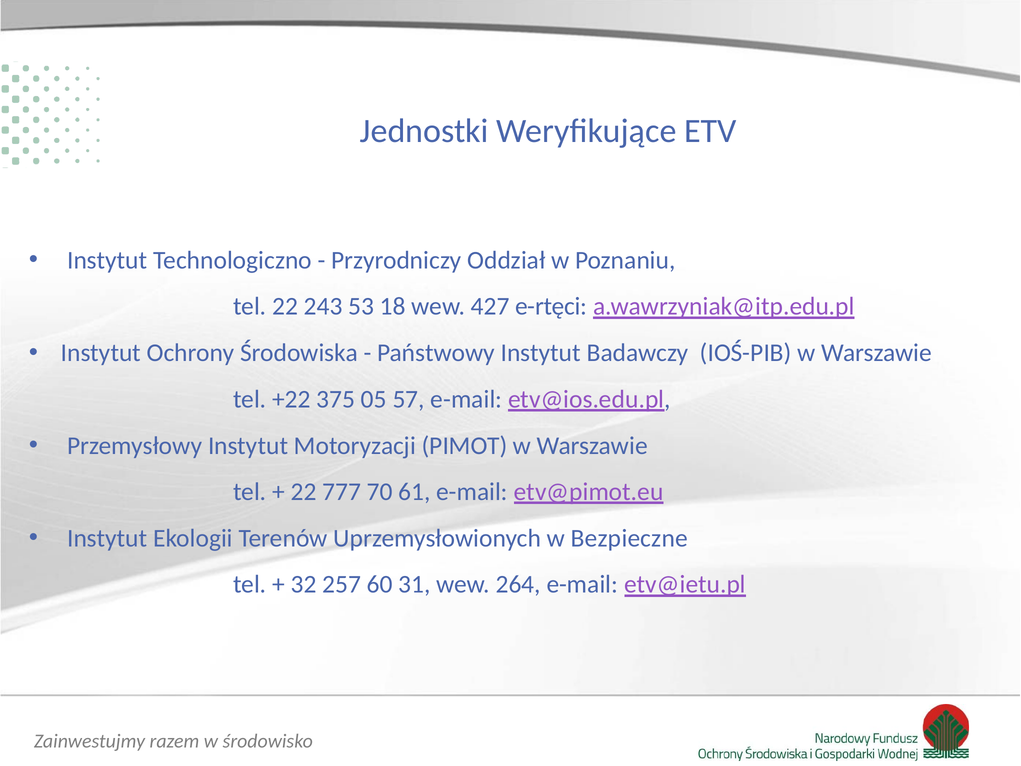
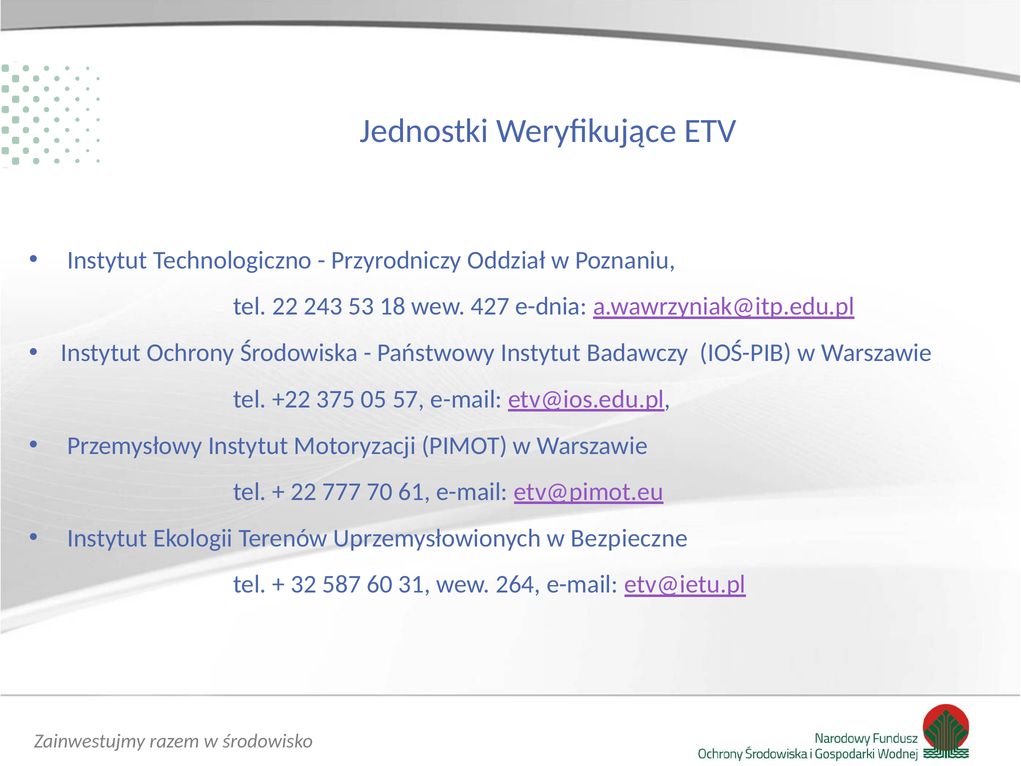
e-rtęci: e-rtęci -> e-dnia
257: 257 -> 587
